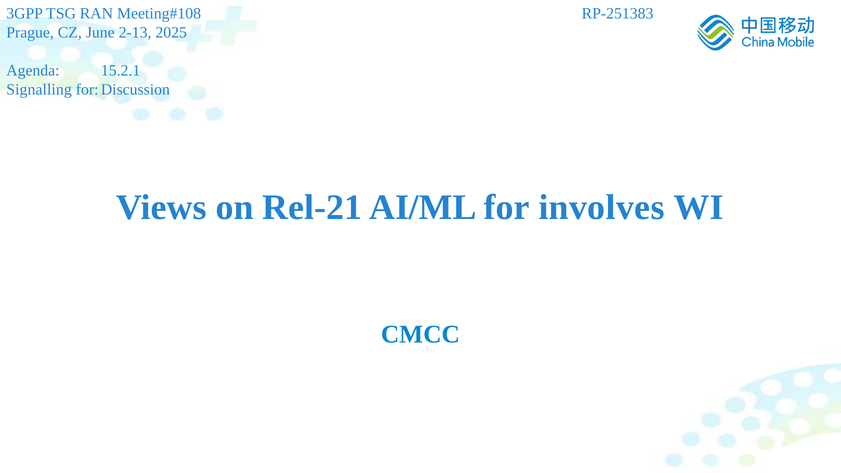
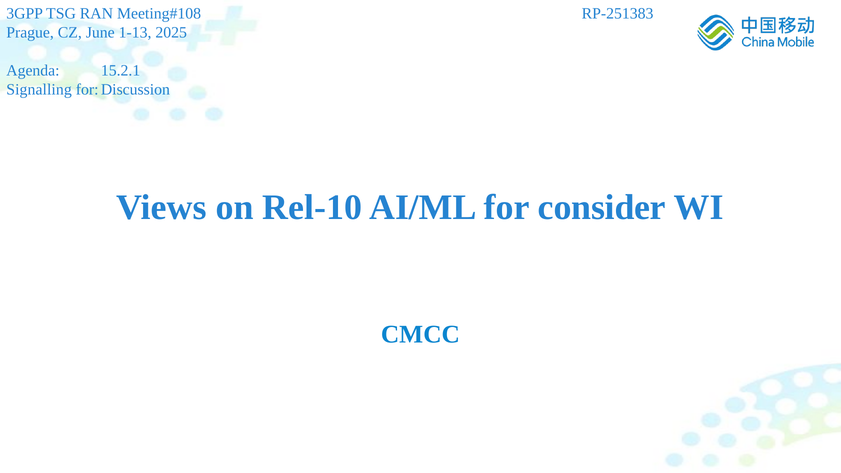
2-13: 2-13 -> 1-13
Rel-21: Rel-21 -> Rel-10
involves: involves -> consider
